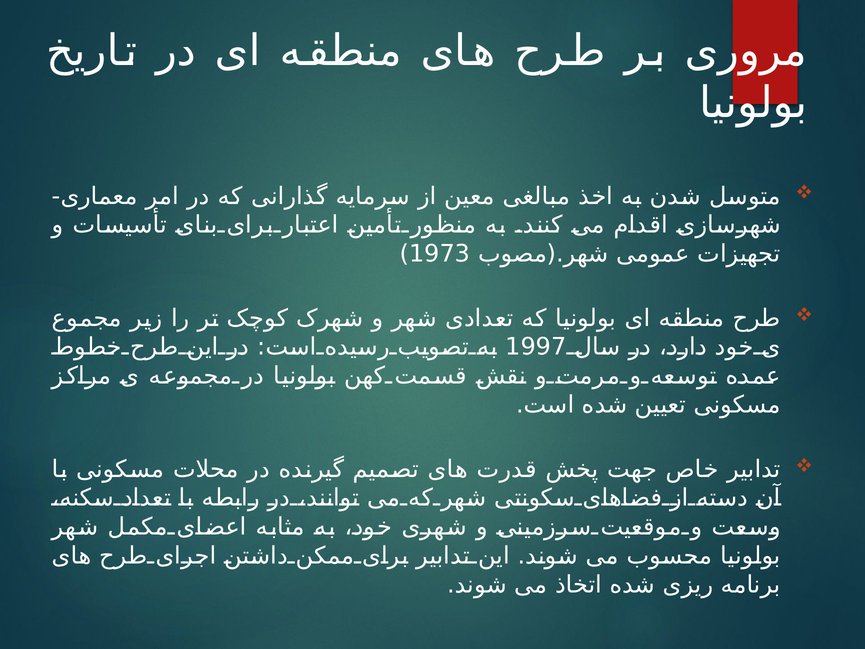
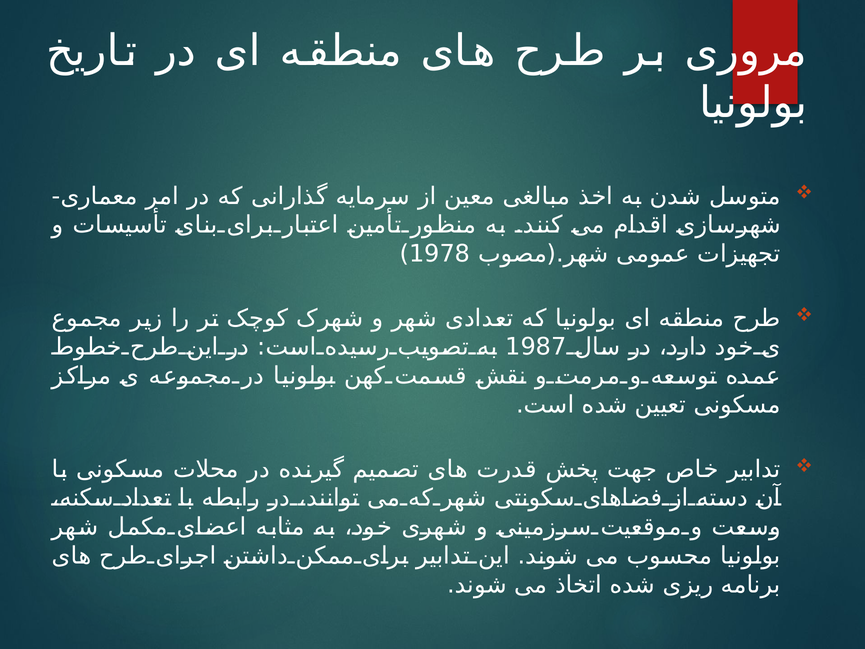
1973: 1973 -> 1978
1997: 1997 -> 1987
